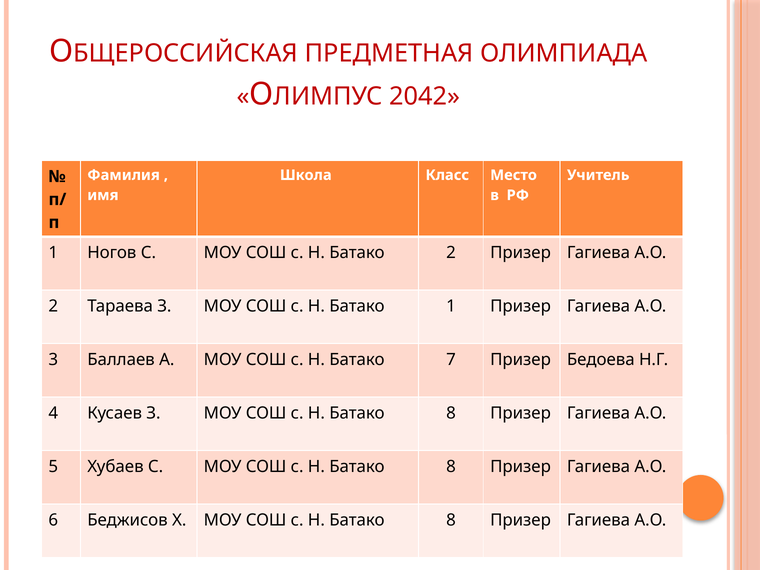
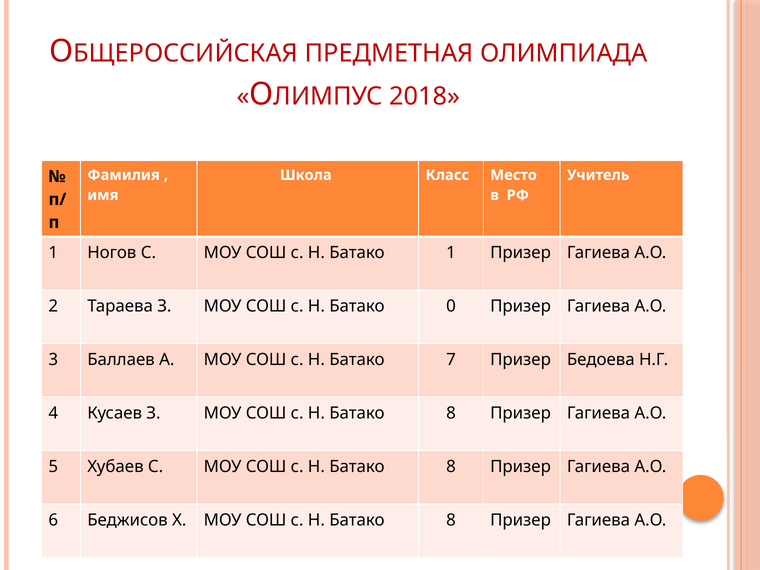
2042: 2042 -> 2018
Батако 2: 2 -> 1
Батако 1: 1 -> 0
